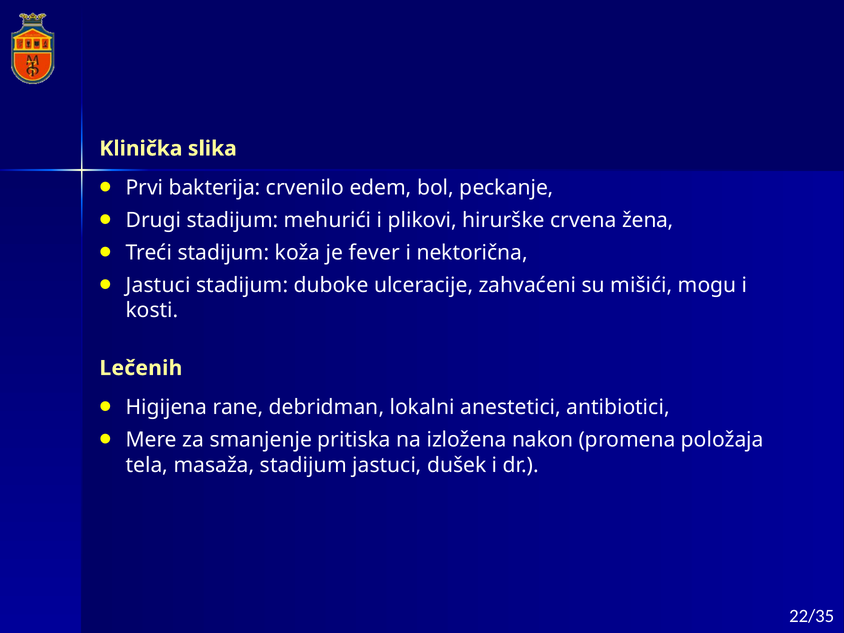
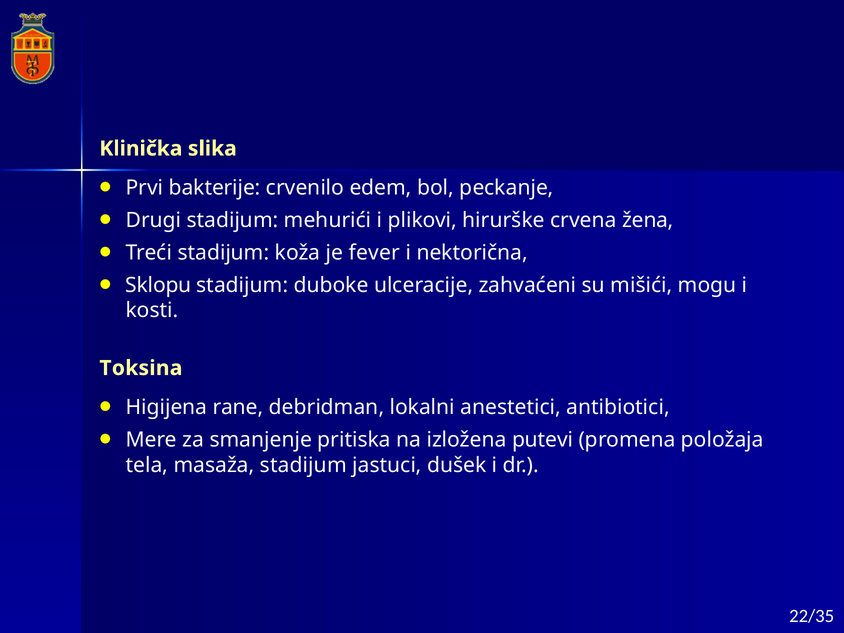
bakterija: bakterija -> bakterije
Jastuci at (158, 285): Jastuci -> Sklopu
Lečenih: Lečenih -> Toksina
nakon: nakon -> putevi
